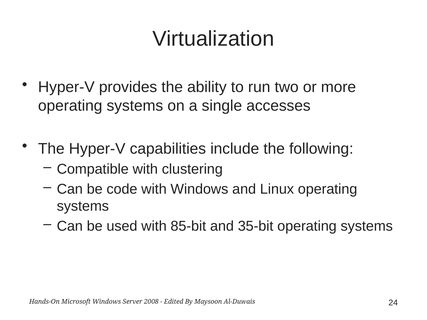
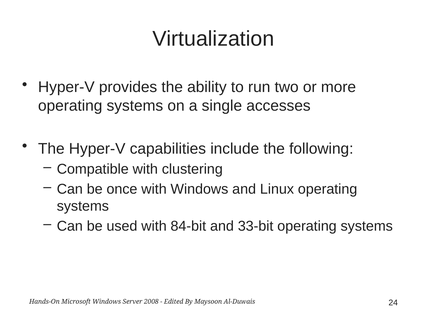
code: code -> once
85-bit: 85-bit -> 84-bit
35-bit: 35-bit -> 33-bit
